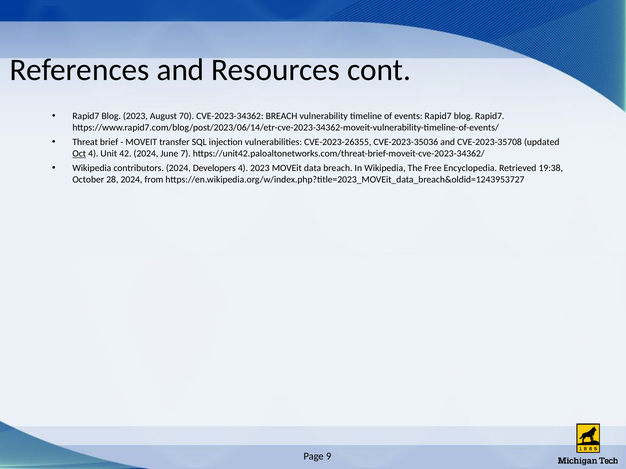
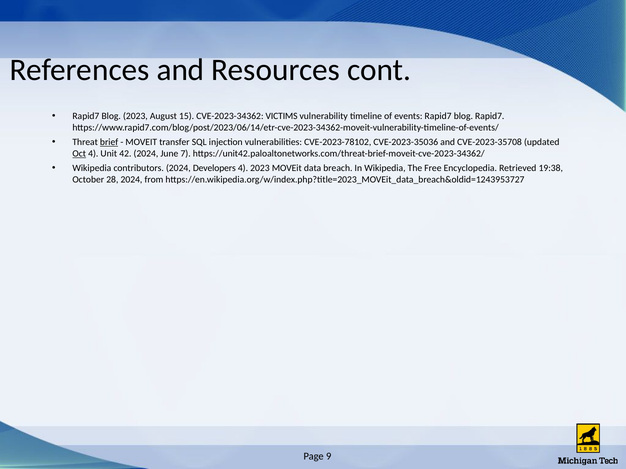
70: 70 -> 15
CVE-2023-34362 BREACH: BREACH -> VICTIMS
brief underline: none -> present
CVE-2023-26355: CVE-2023-26355 -> CVE-2023-78102
